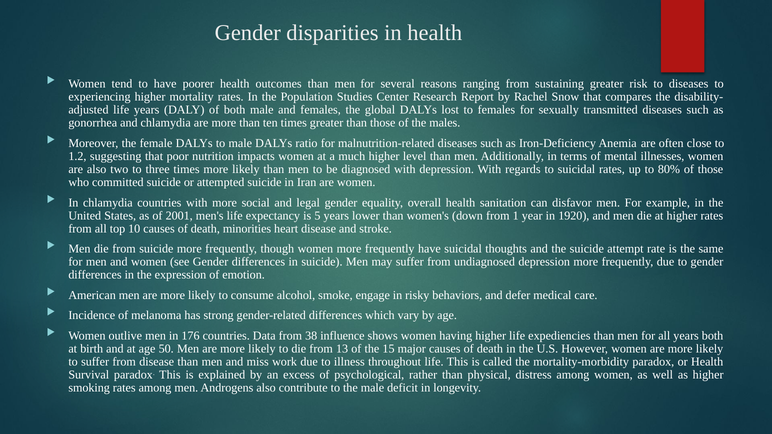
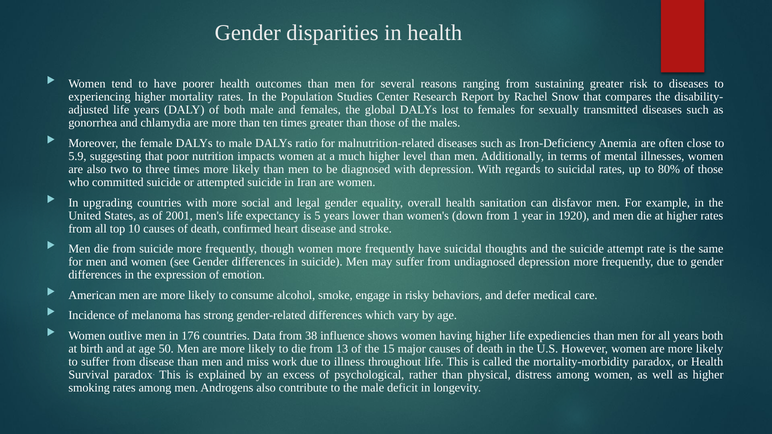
1.2: 1.2 -> 5.9
In chlamydia: chlamydia -> upgrading
minorities: minorities -> confirmed
